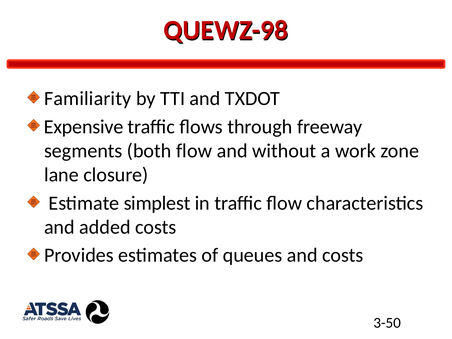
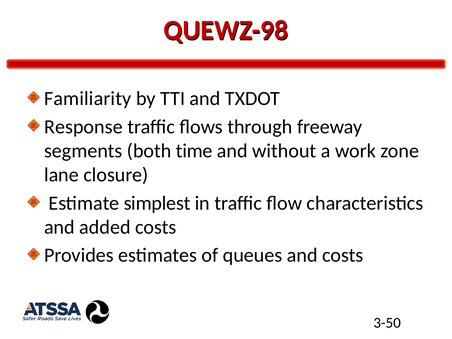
Expensive: Expensive -> Response
both flow: flow -> time
